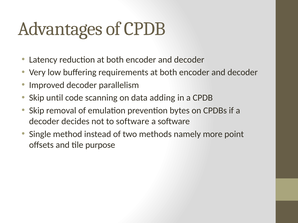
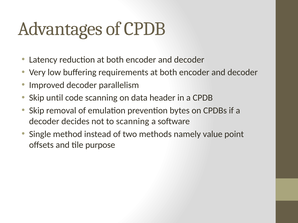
adding: adding -> header
to software: software -> scanning
more: more -> value
